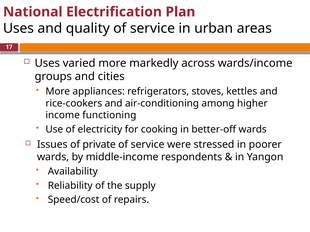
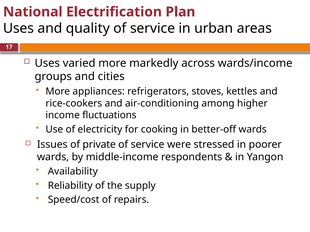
functioning: functioning -> fluctuations
